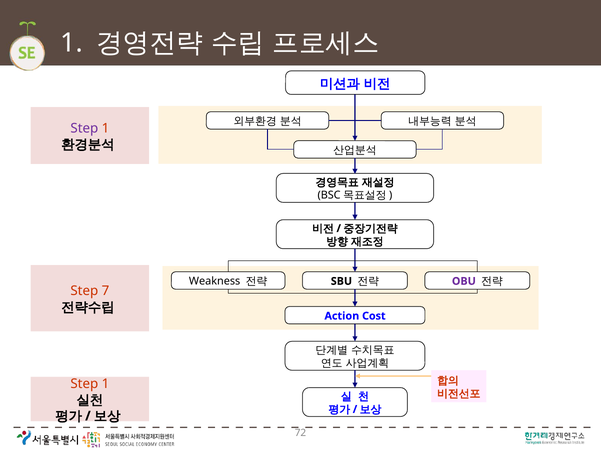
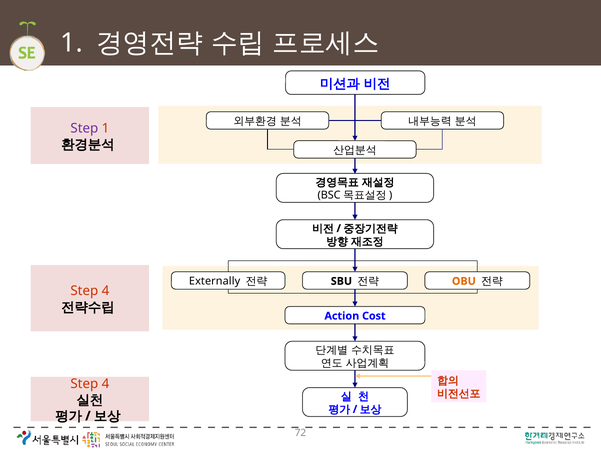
Weakness: Weakness -> Externally
OBU colour: purple -> orange
7 at (105, 291): 7 -> 4
1 at (105, 384): 1 -> 4
